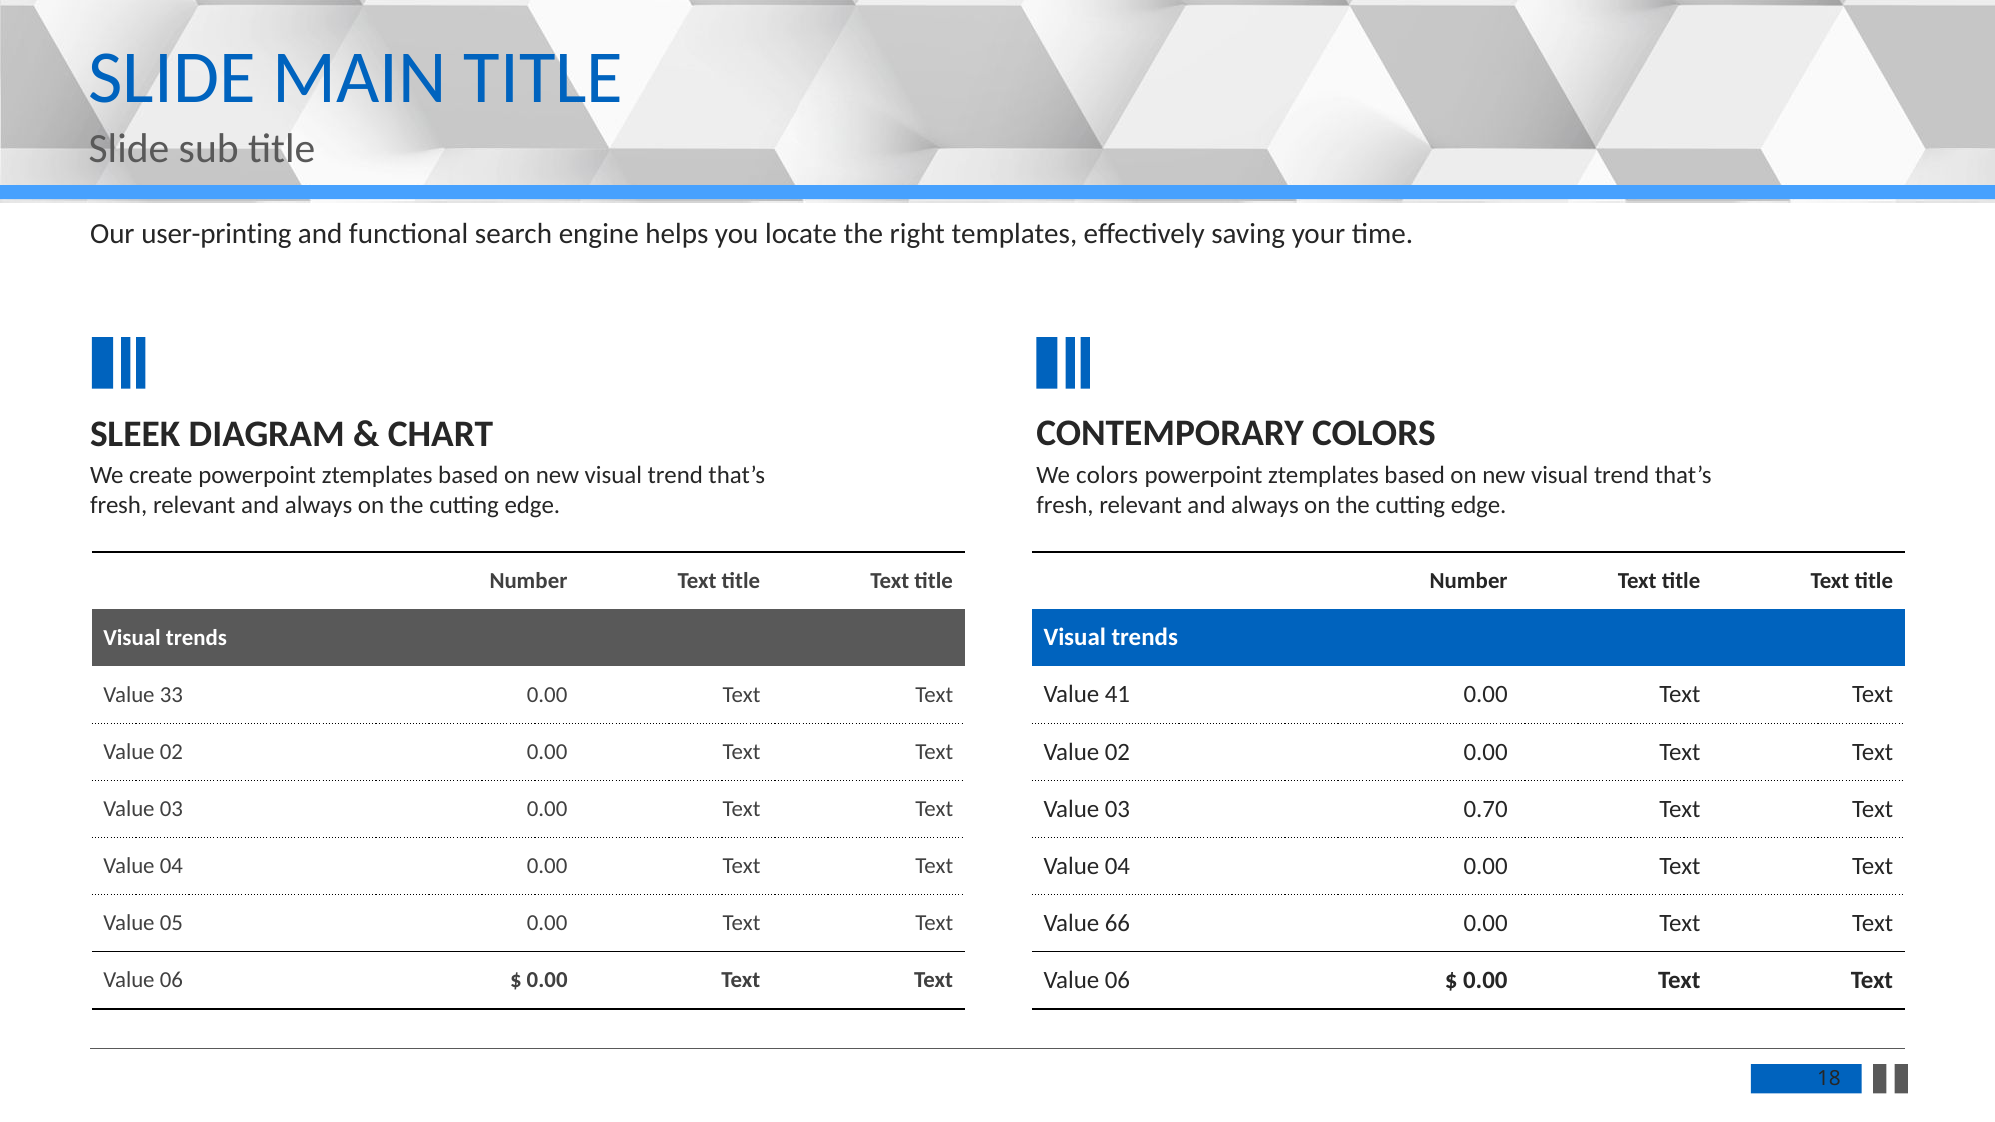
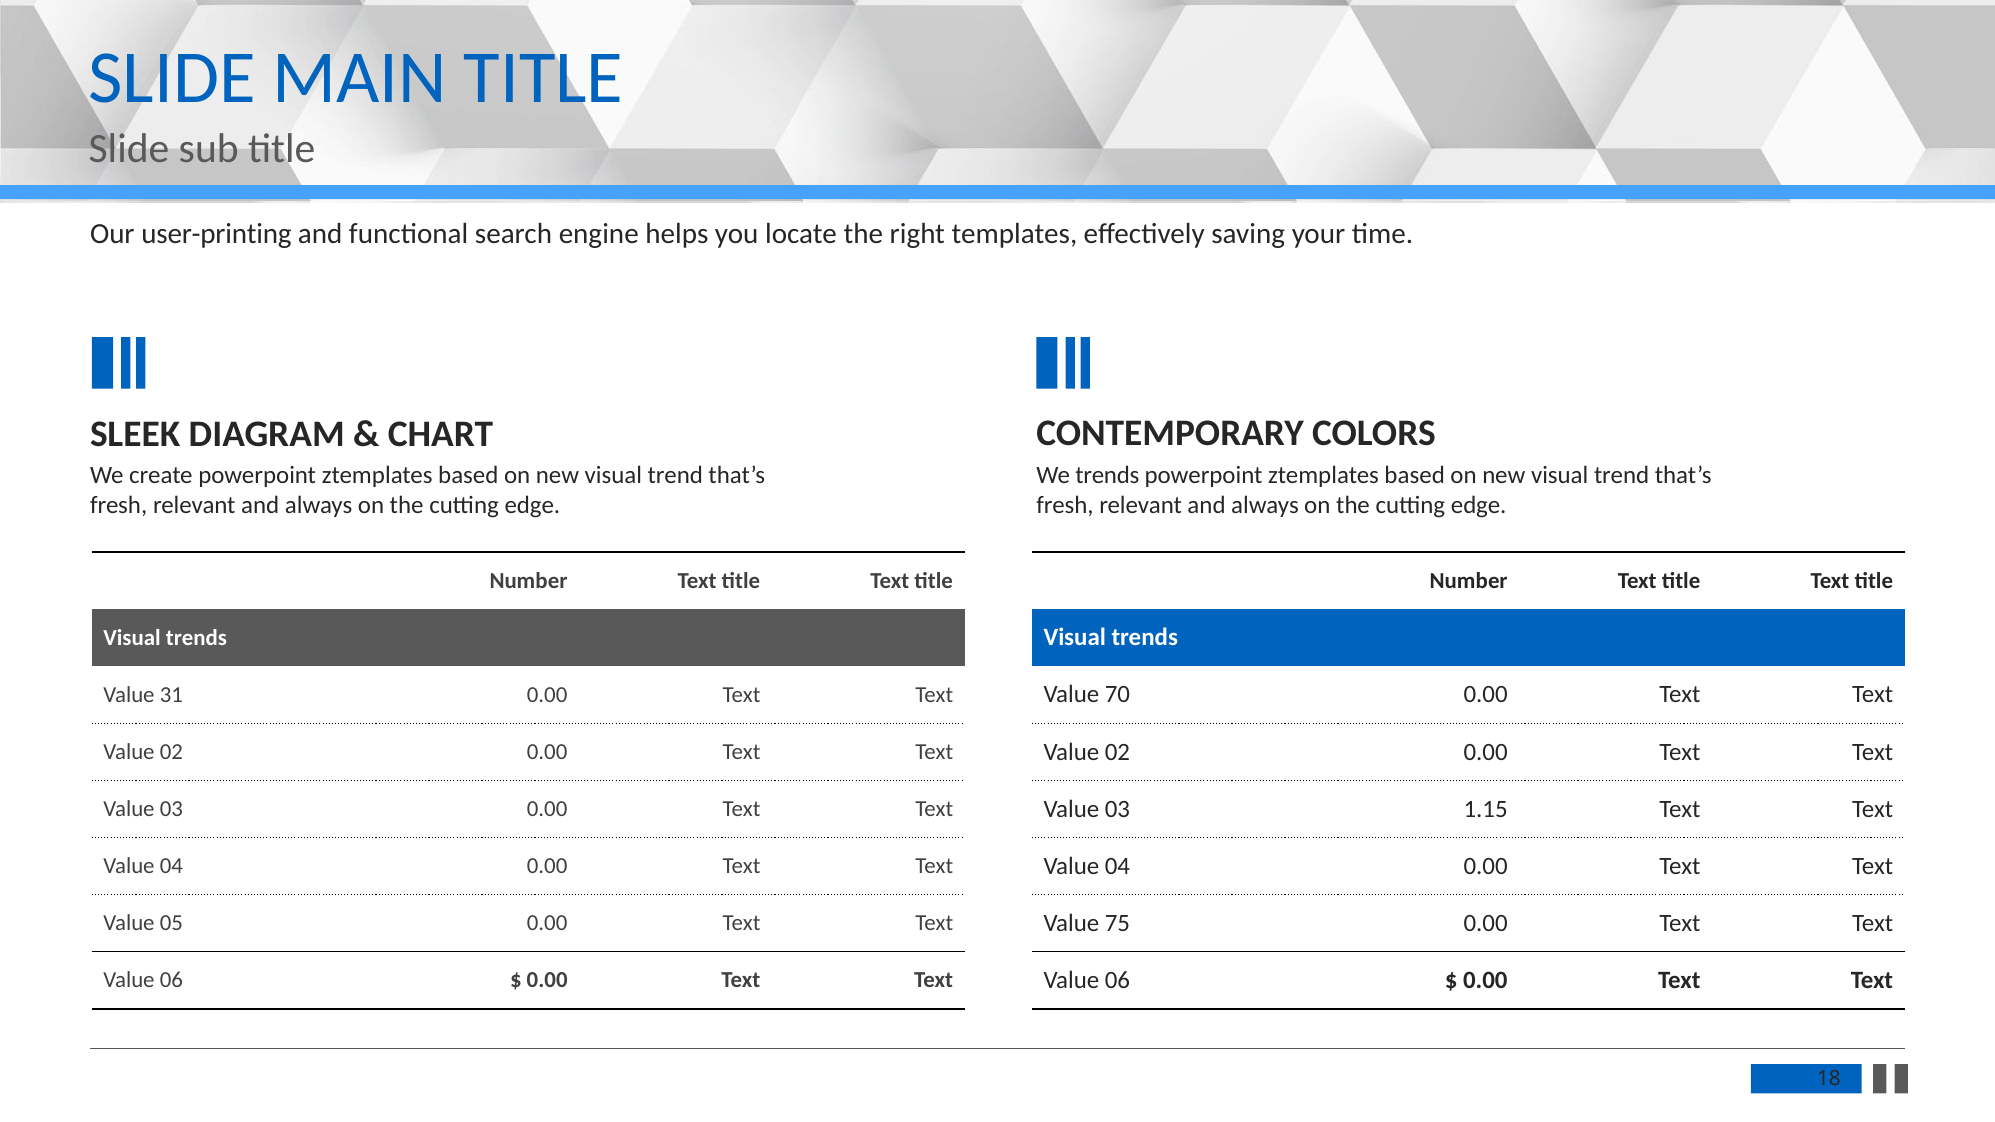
We colors: colors -> trends
41: 41 -> 70
33: 33 -> 31
0.70: 0.70 -> 1.15
66: 66 -> 75
